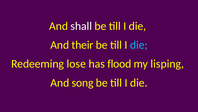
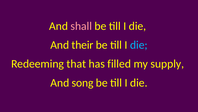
shall colour: white -> pink
lose: lose -> that
flood: flood -> filled
lisping: lisping -> supply
